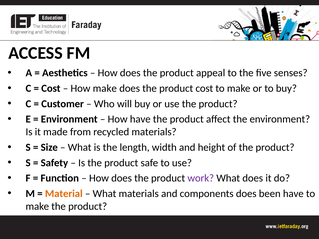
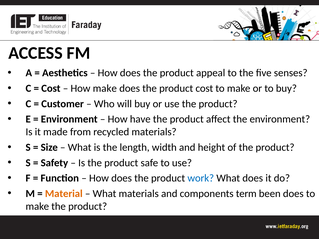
work colour: purple -> blue
components does: does -> term
been have: have -> does
